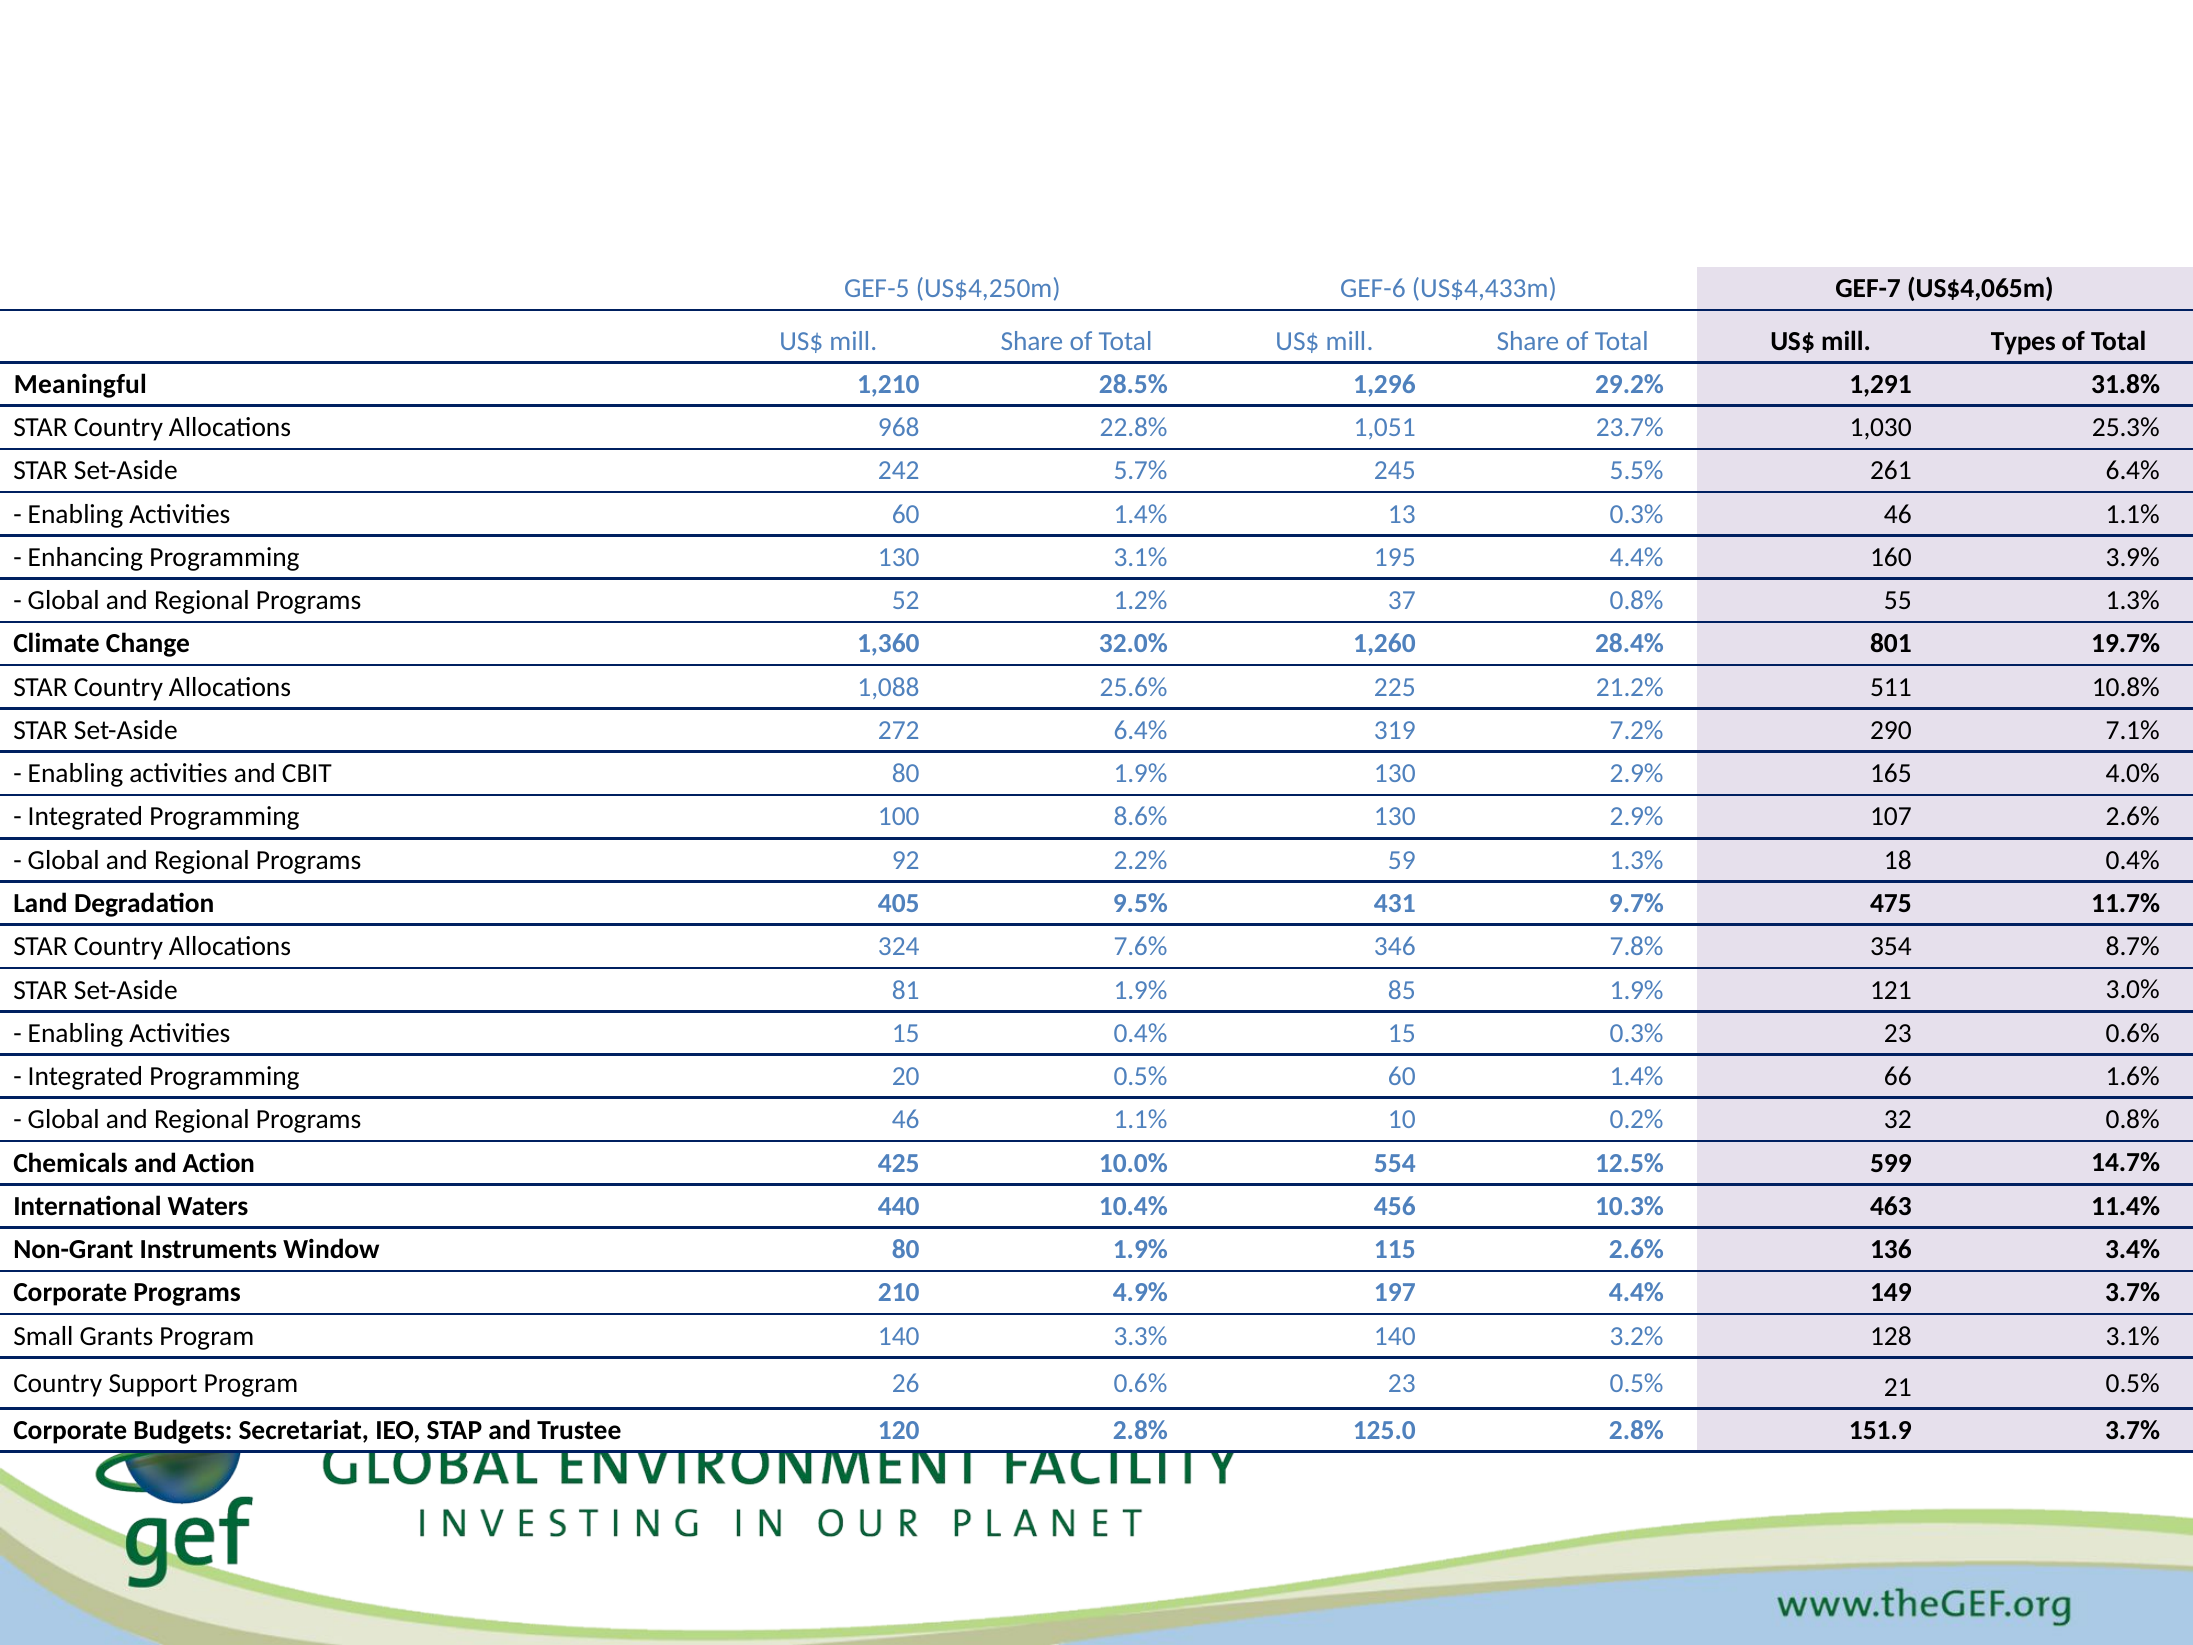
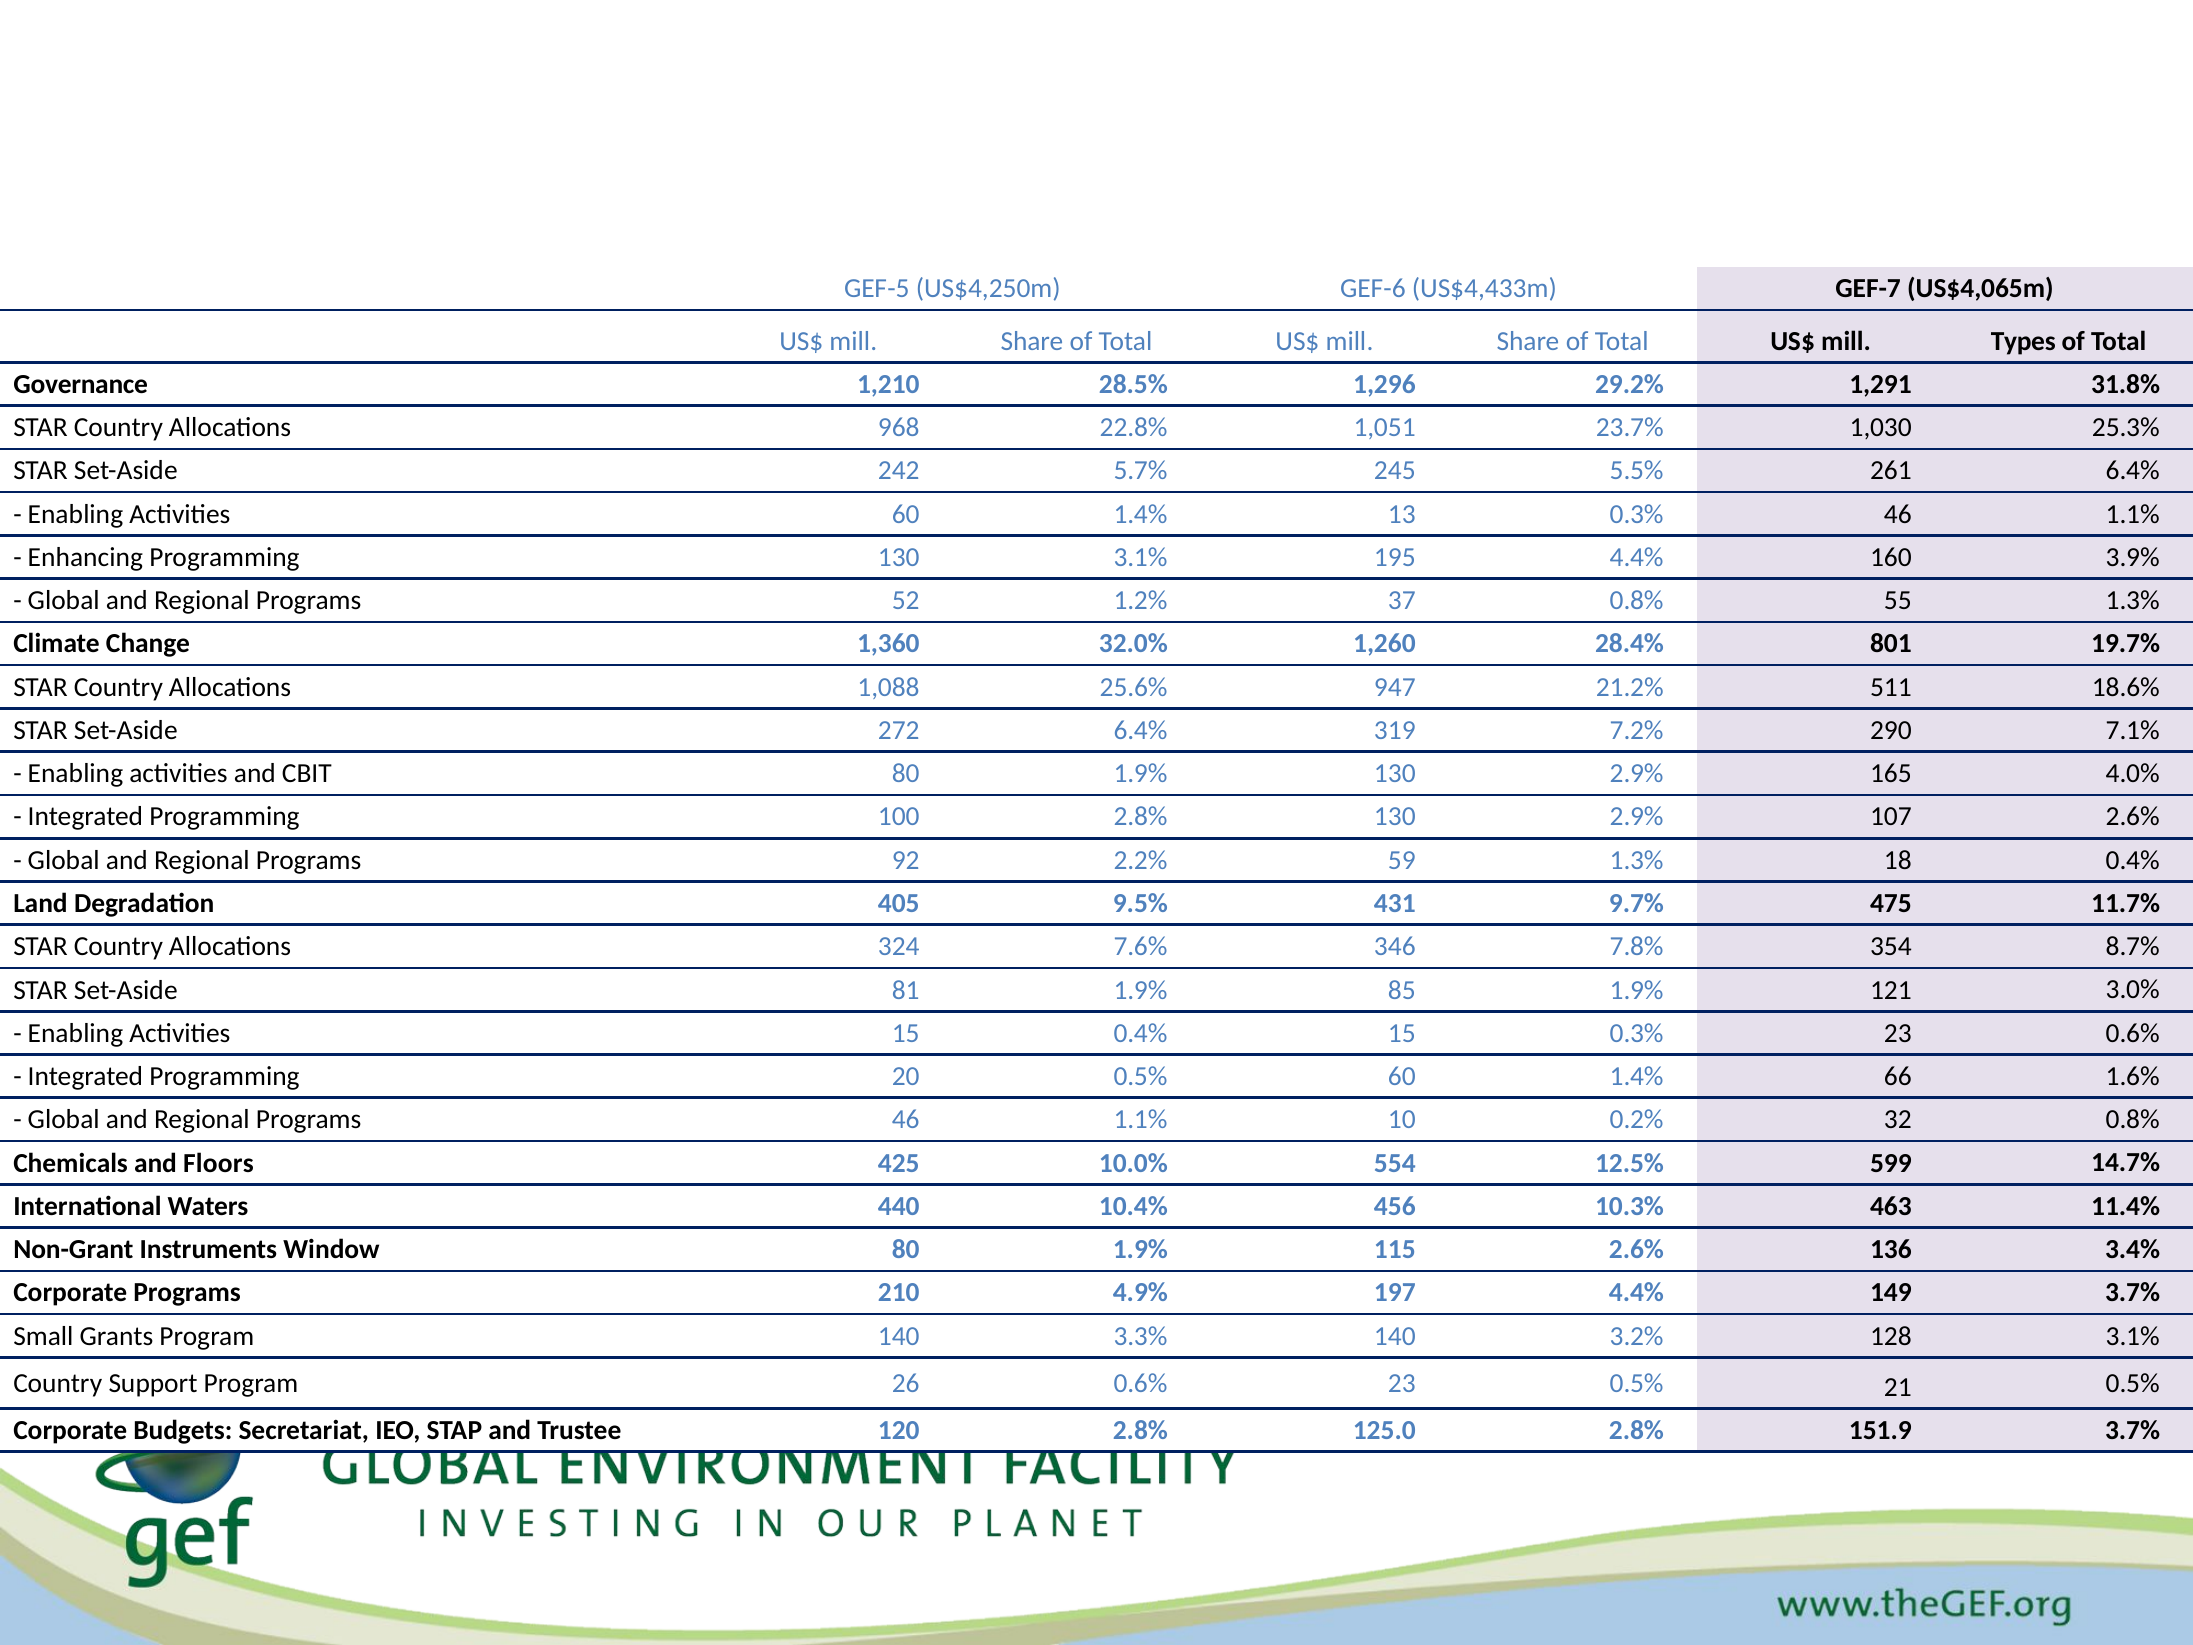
Meaningful: Meaningful -> Governance
225: 225 -> 947
10.8%: 10.8% -> 18.6%
100 8.6%: 8.6% -> 2.8%
Action: Action -> Floors
